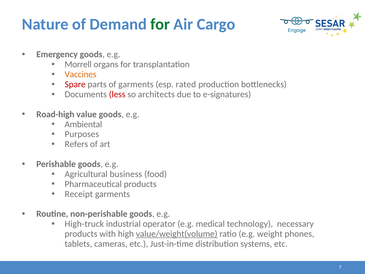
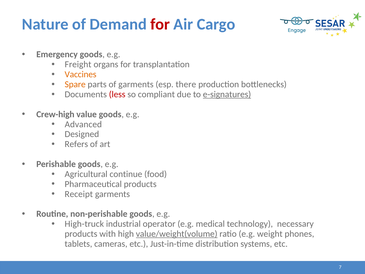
for at (160, 24) colour: green -> red
Morrell: Morrell -> Freight
Spare colour: red -> orange
rated: rated -> there
architects: architects -> compliant
e-signatures underline: none -> present
Road-high: Road-high -> Crew-high
Ambiental: Ambiental -> Advanced
Purposes: Purposes -> Designed
business: business -> continue
